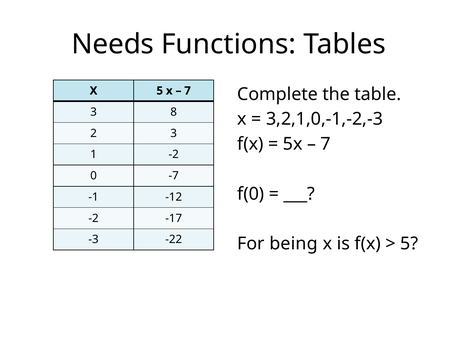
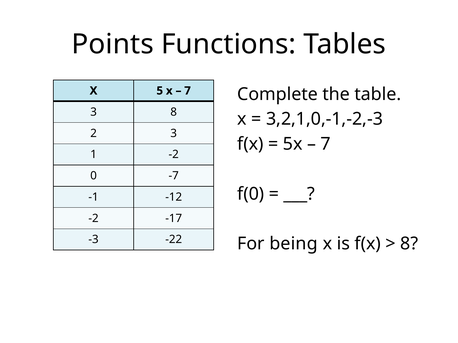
Needs: Needs -> Points
5 at (409, 244): 5 -> 8
